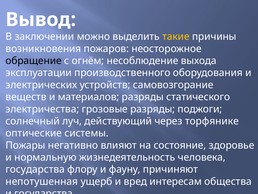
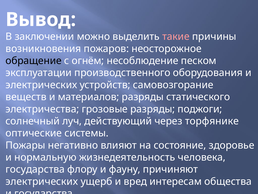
такие colour: yellow -> pink
выхода: выхода -> песком
непотушенная at (42, 181): непотушенная -> электрических
